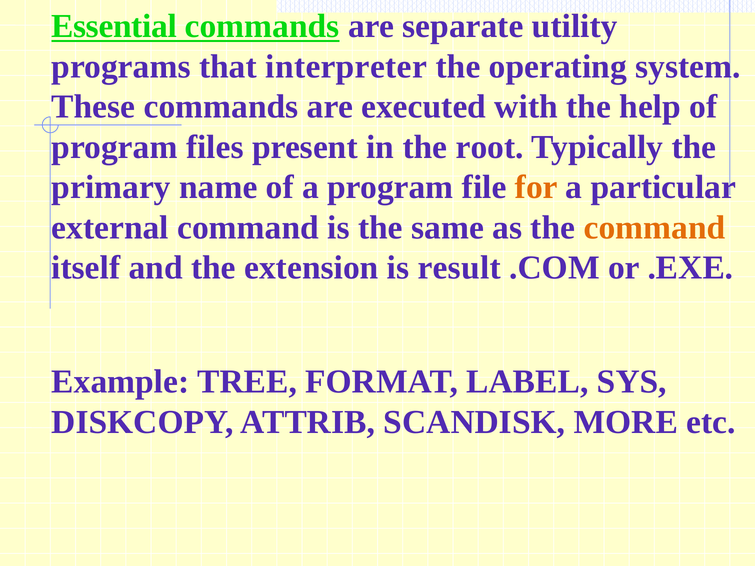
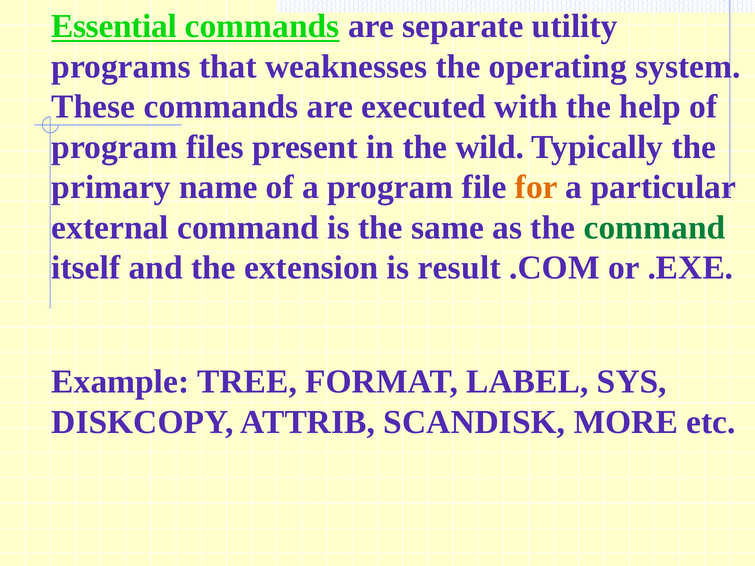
interpreter: interpreter -> weaknesses
root: root -> wild
command at (654, 228) colour: orange -> green
